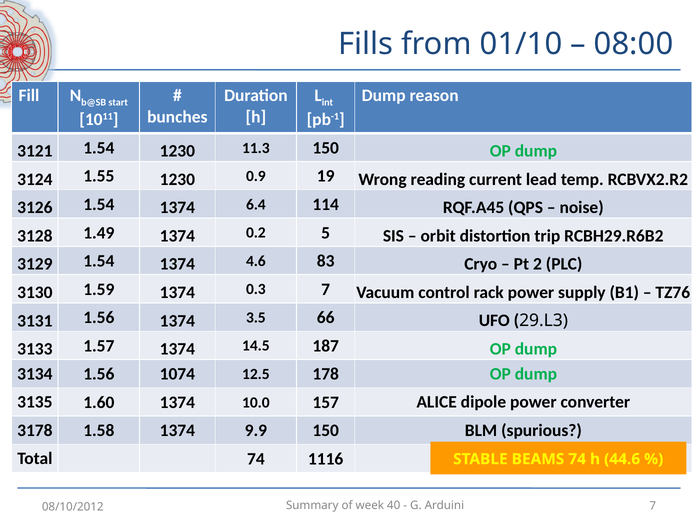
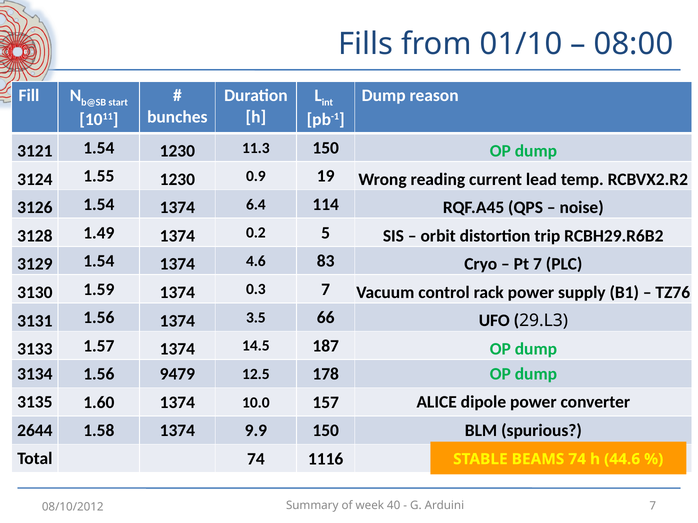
Pt 2: 2 -> 7
1074: 1074 -> 9479
3178: 3178 -> 2644
